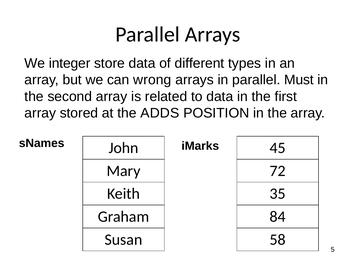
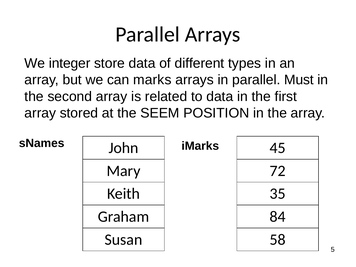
wrong: wrong -> marks
ADDS: ADDS -> SEEM
